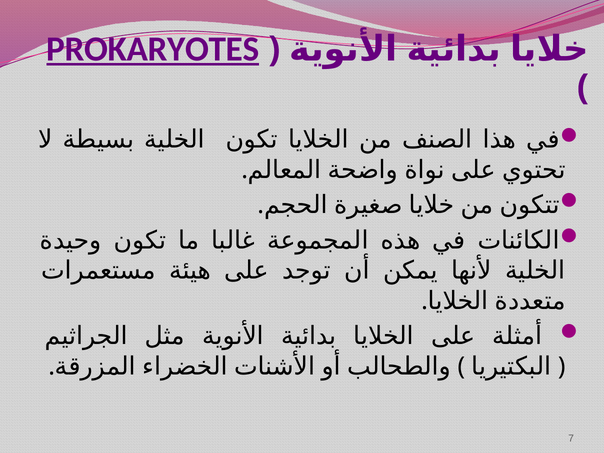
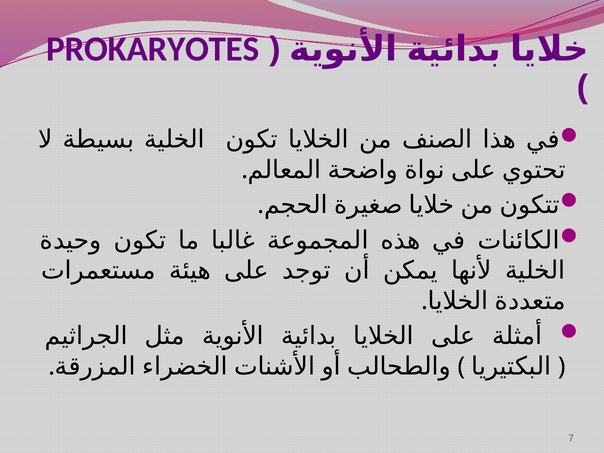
PROKARYOTES underline: present -> none
